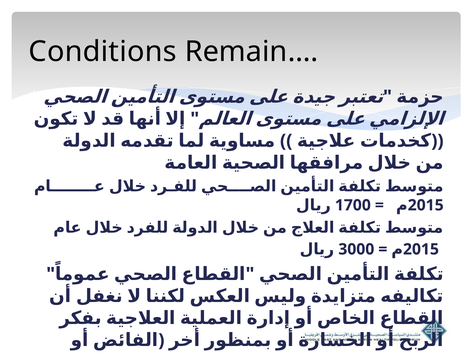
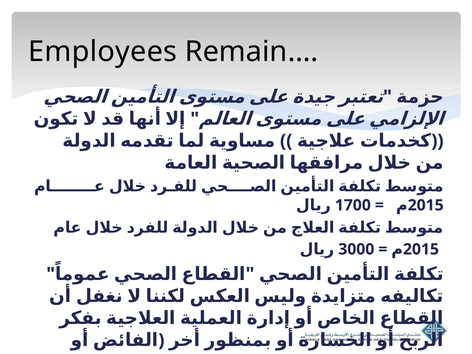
Conditions: Conditions -> Employees
